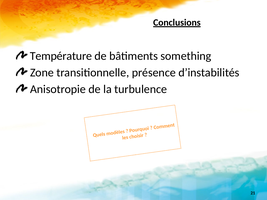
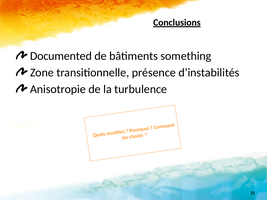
Température: Température -> Documented
